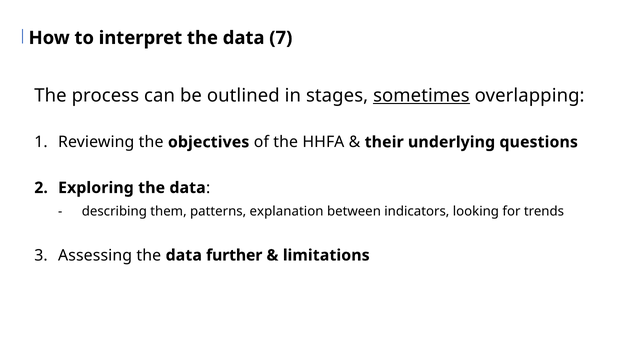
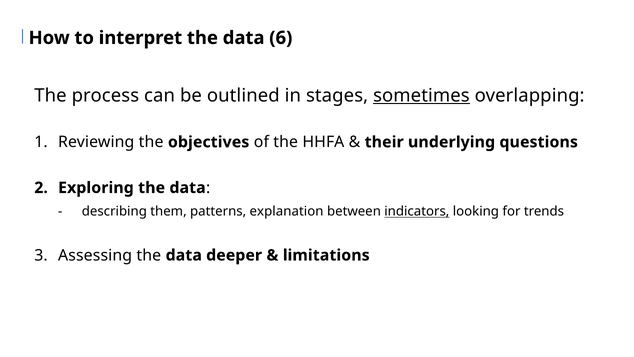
7: 7 -> 6
indicators underline: none -> present
further: further -> deeper
